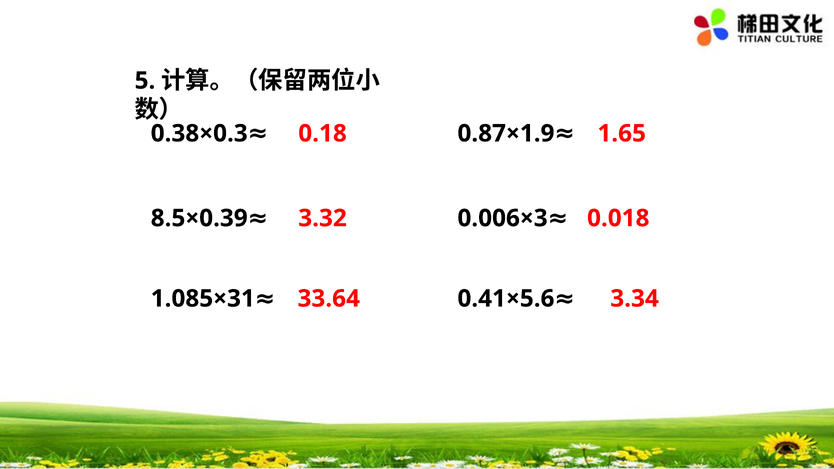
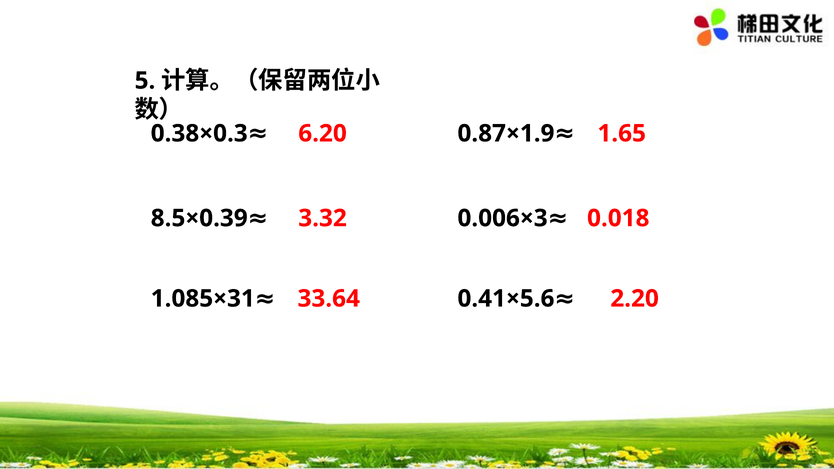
0.18: 0.18 -> 6.20
3.34: 3.34 -> 2.20
